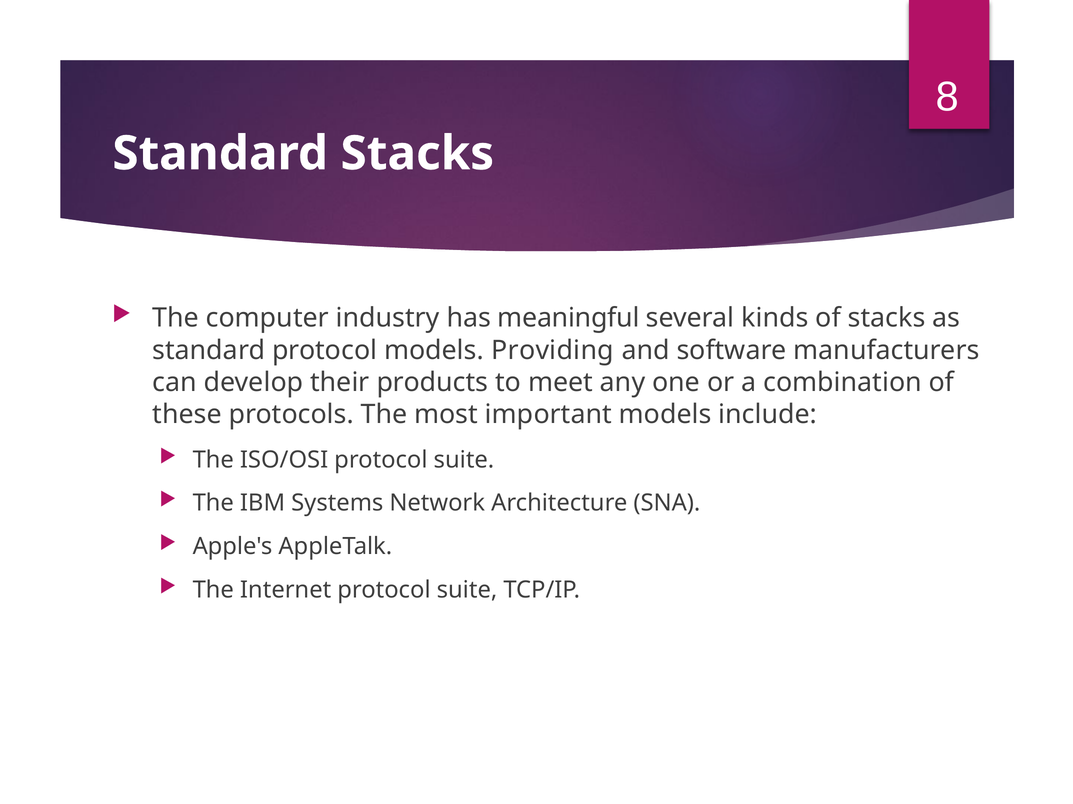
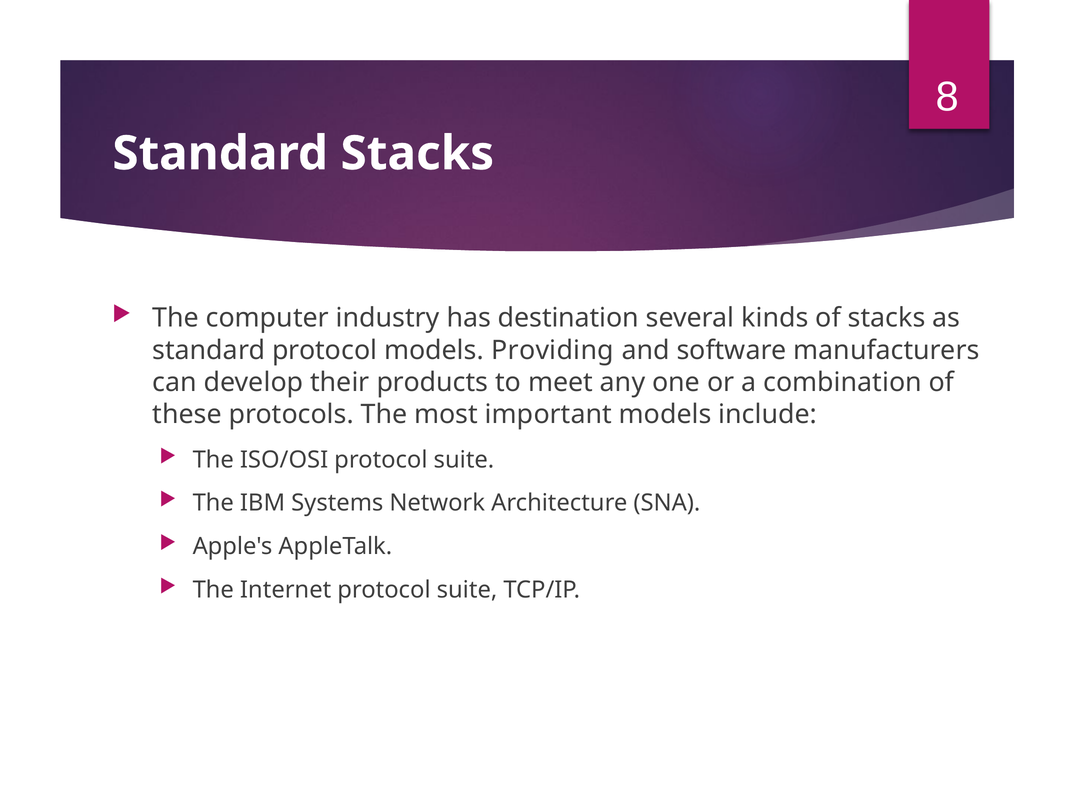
meaningful: meaningful -> destination
